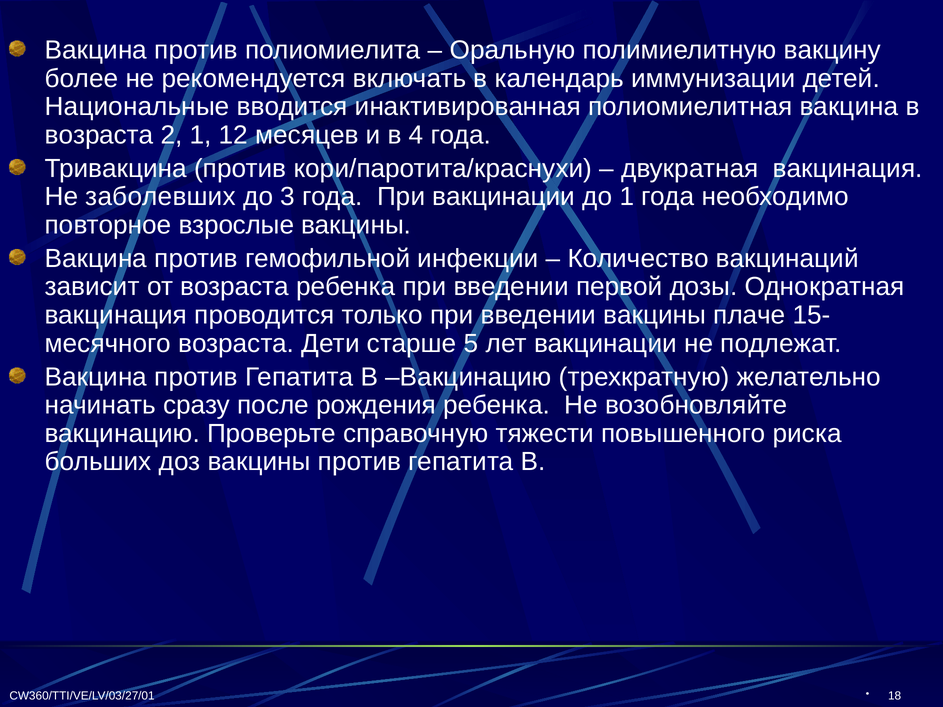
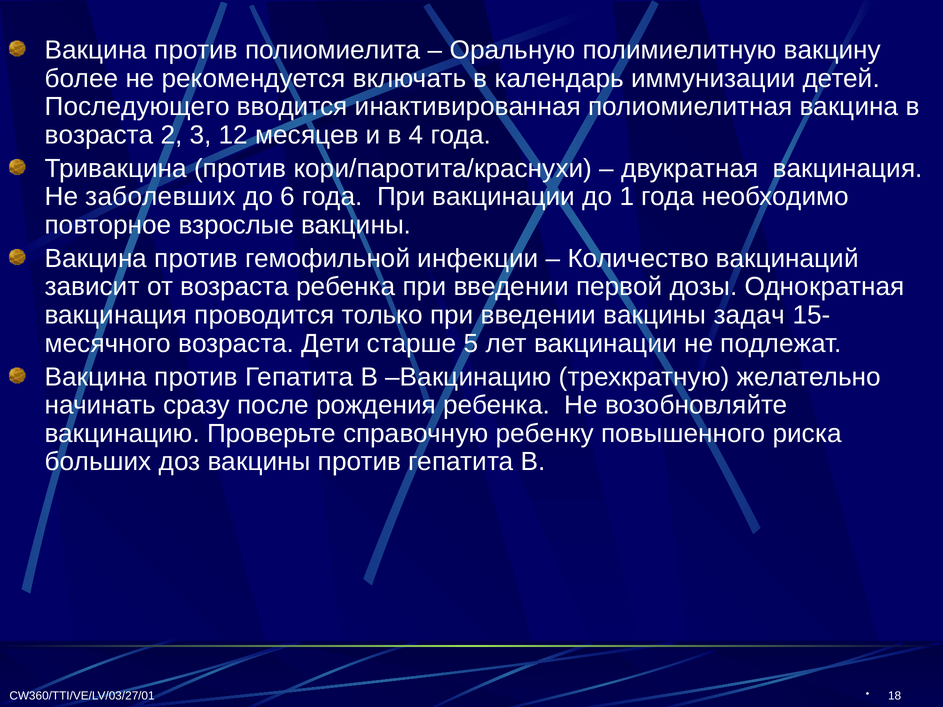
Национальные: Национальные -> Последующего
2 1: 1 -> 3
3: 3 -> 6
плаче: плаче -> задач
тяжести: тяжести -> ребенку
